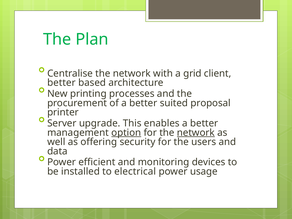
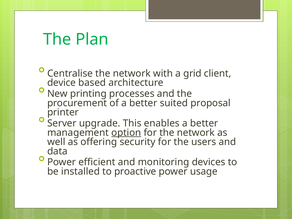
better at (61, 83): better -> device
network at (196, 133) underline: present -> none
electrical: electrical -> proactive
